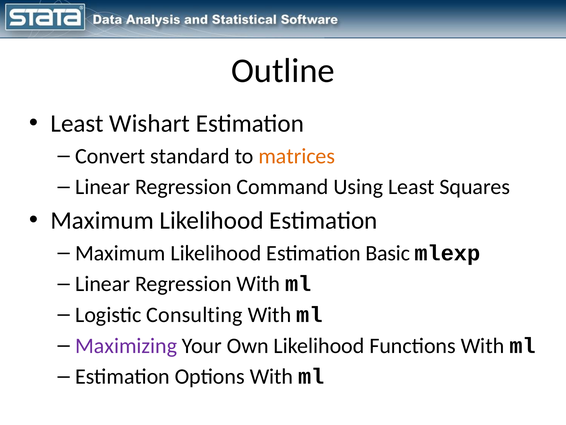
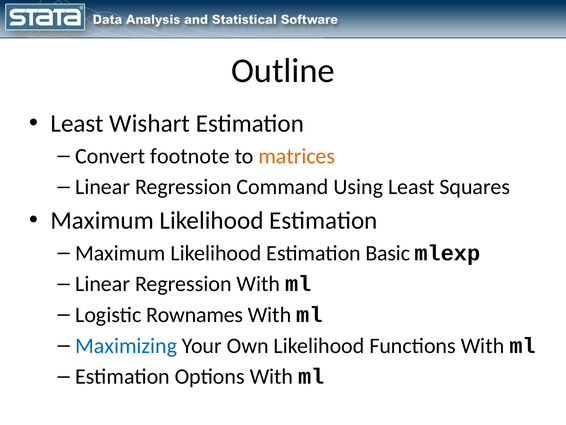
standard: standard -> footnote
Consulting: Consulting -> Rownames
Maximizing colour: purple -> blue
